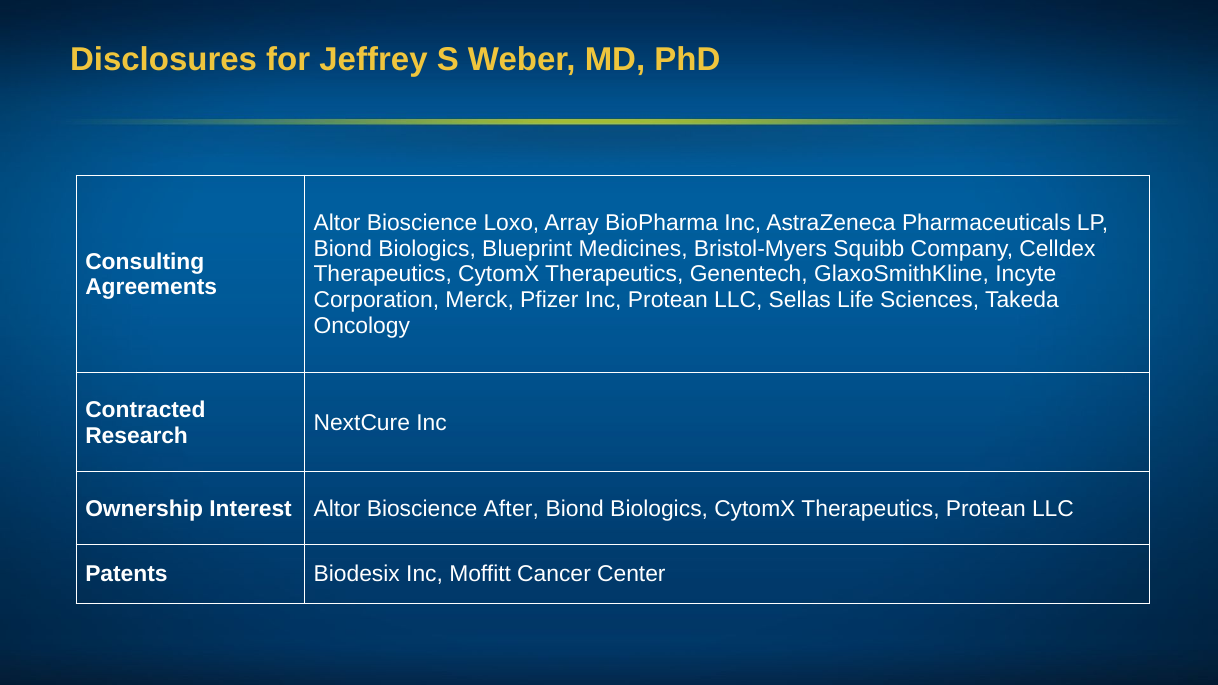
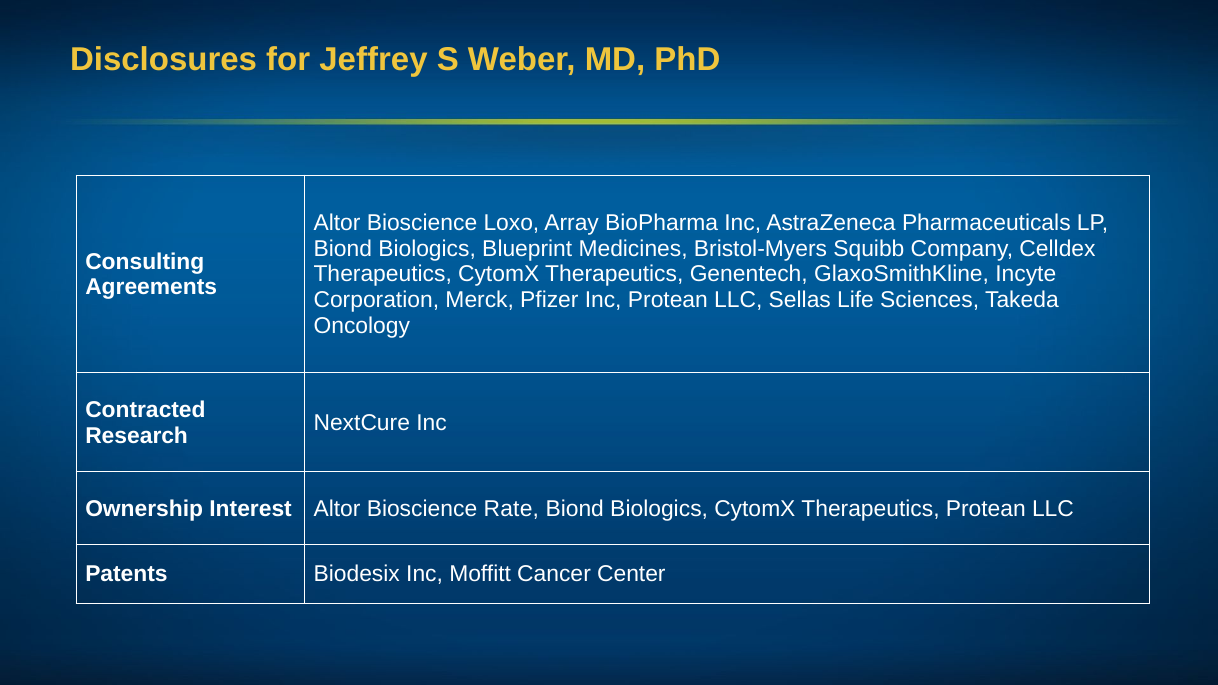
After: After -> Rate
